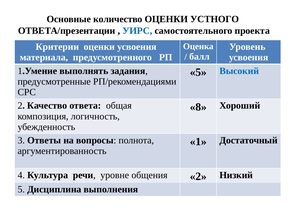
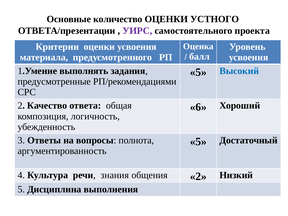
УИРС colour: blue -> purple
8: 8 -> 6
1 at (198, 142): 1 -> 5
уровне: уровне -> знания
